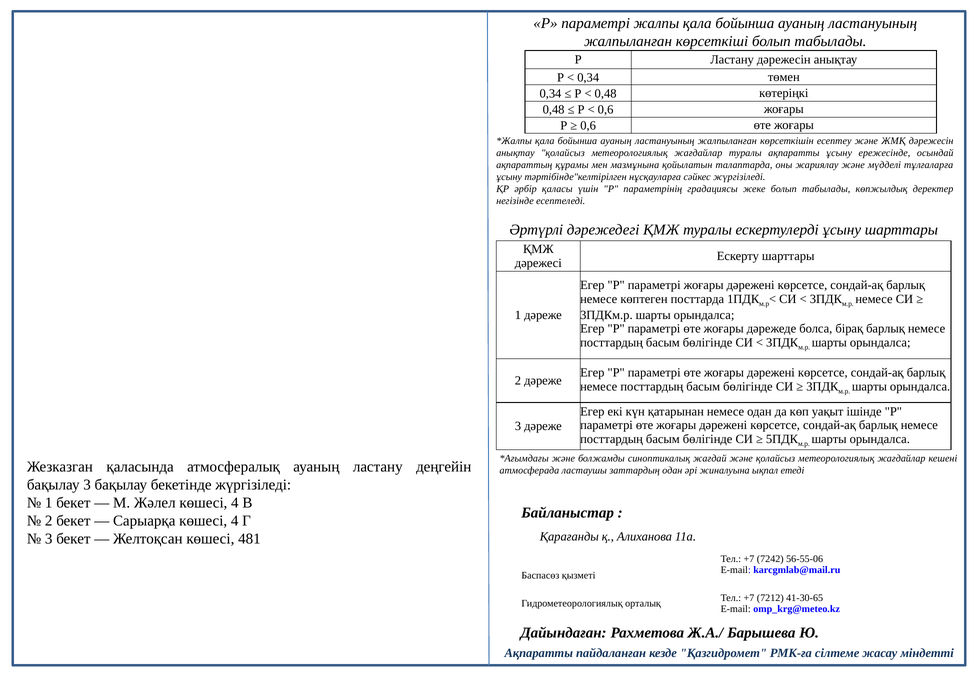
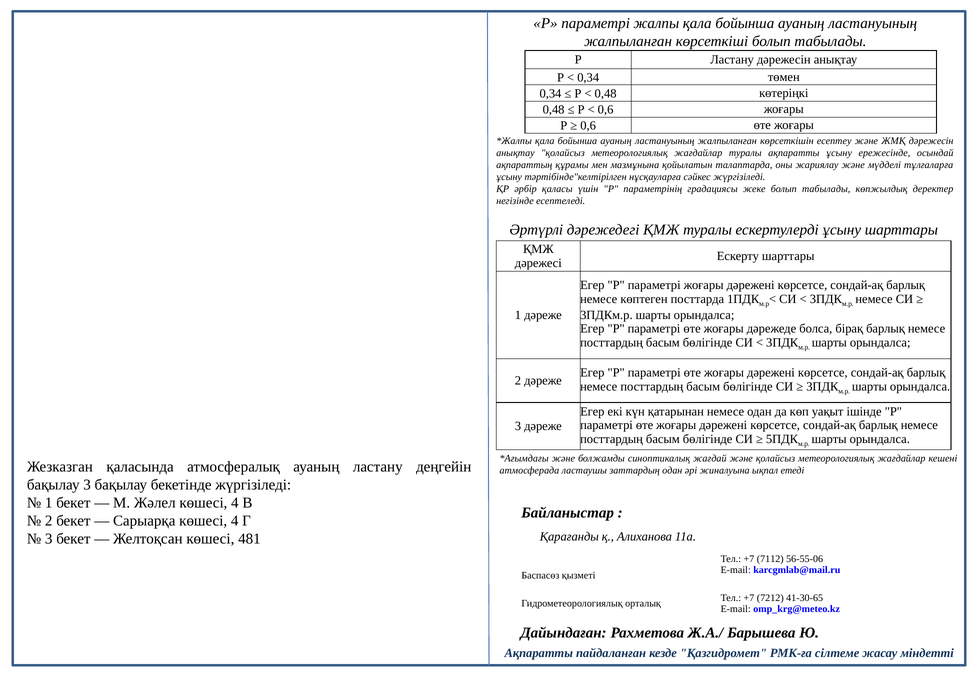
7242: 7242 -> 7112
